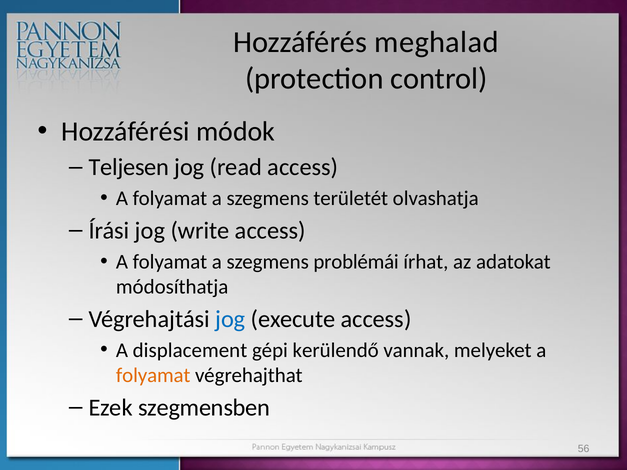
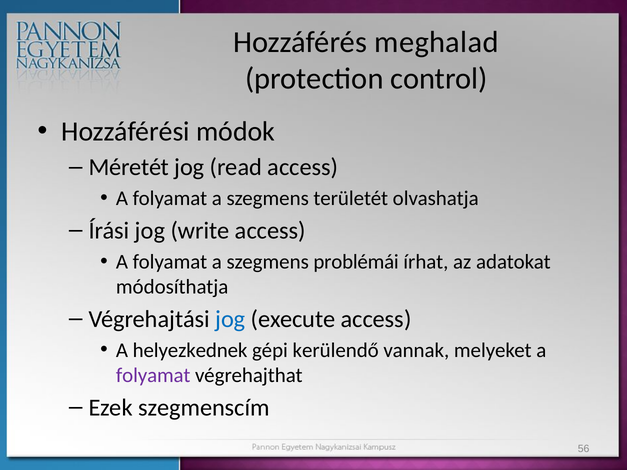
Teljesen: Teljesen -> Méretét
displacement: displacement -> helyezkednek
folyamat at (153, 375) colour: orange -> purple
szegmensben: szegmensben -> szegmenscím
